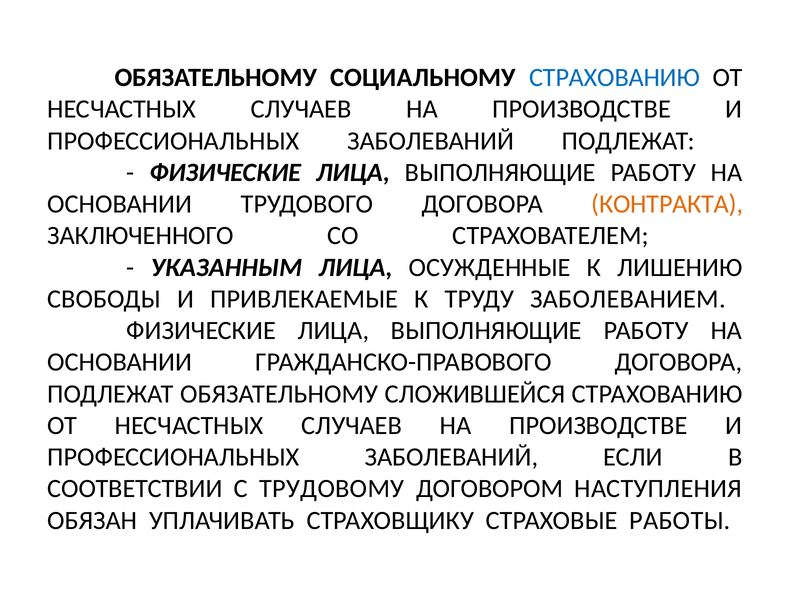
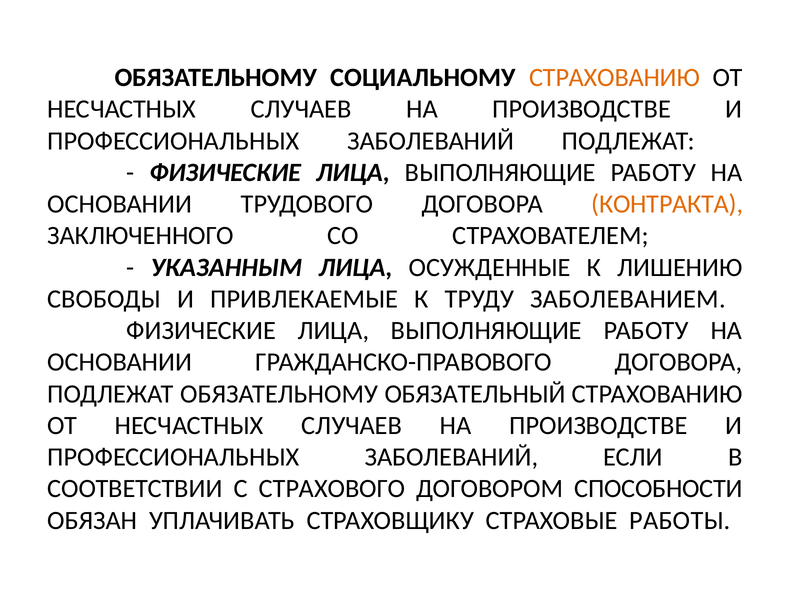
СТРАХОВАНИЮ at (614, 77) colour: blue -> orange
СЛОЖИВШЕЙСЯ: СЛОЖИВШЕЙСЯ -> ОБЯЗАТЕЛЬНЫЙ
ТРУДОВОМУ: ТРУДОВОМУ -> СТРАХОВОГО
НАСТУПЛЕНИЯ: НАСТУПЛЕНИЯ -> СПОСОБНОСТИ
